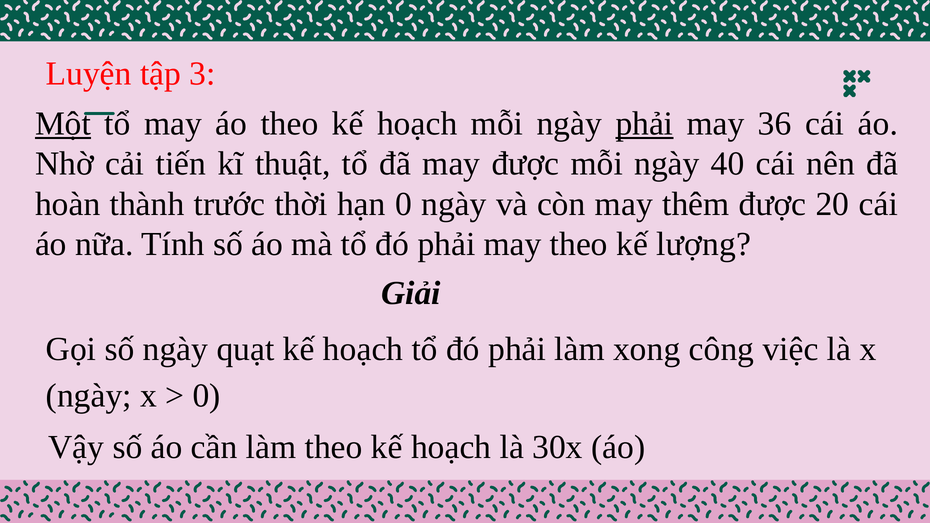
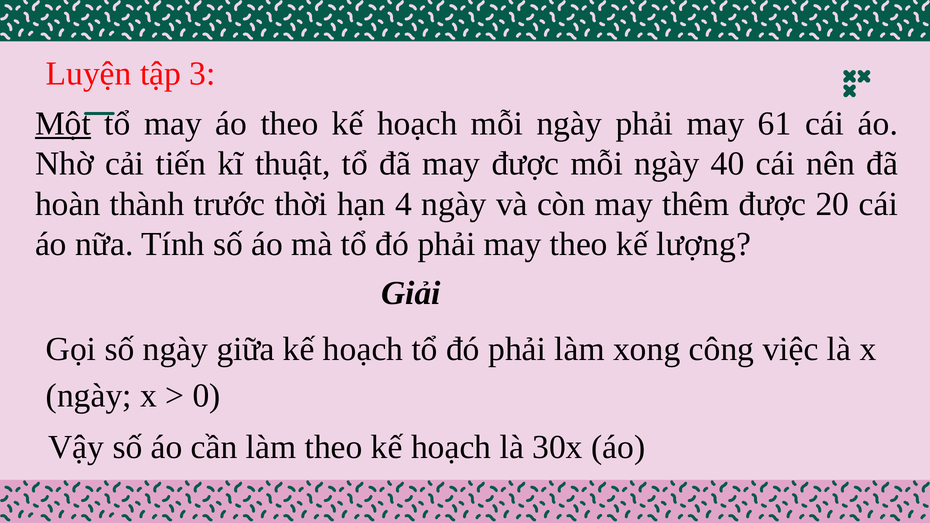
phải at (644, 124) underline: present -> none
36: 36 -> 61
hạn 0: 0 -> 4
quạt: quạt -> giữa
